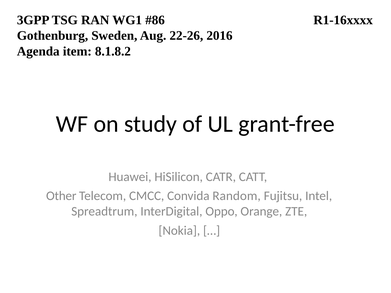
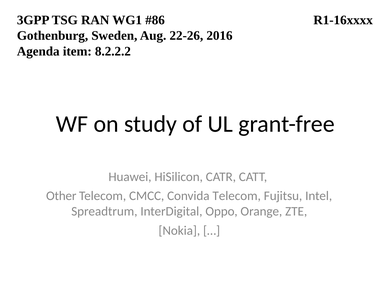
8.1.8.2: 8.1.8.2 -> 8.2.2.2
Convida Random: Random -> Telecom
